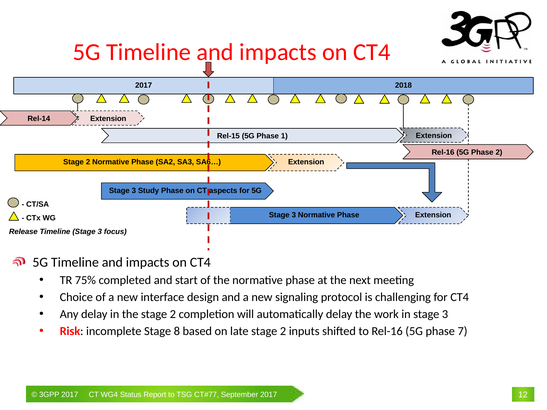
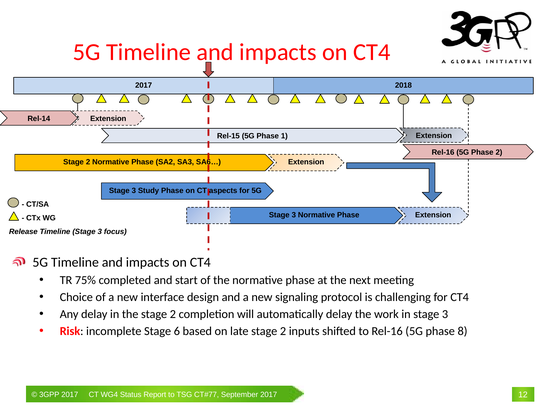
8: 8 -> 6
7: 7 -> 8
